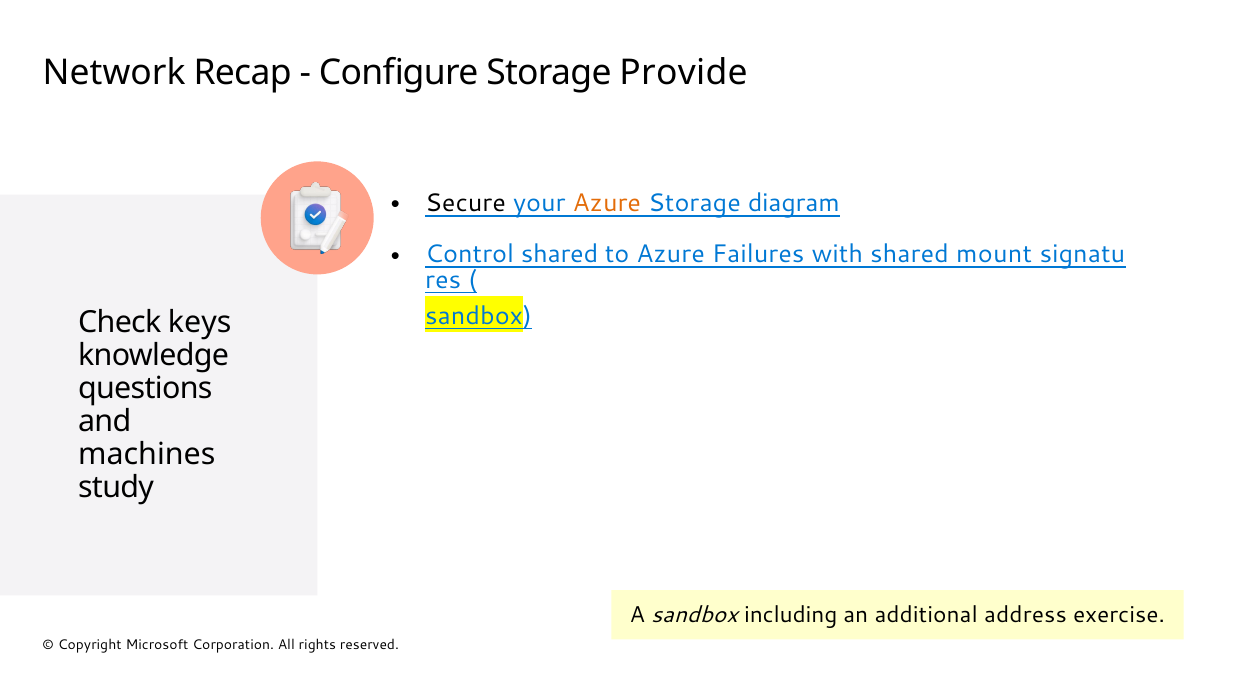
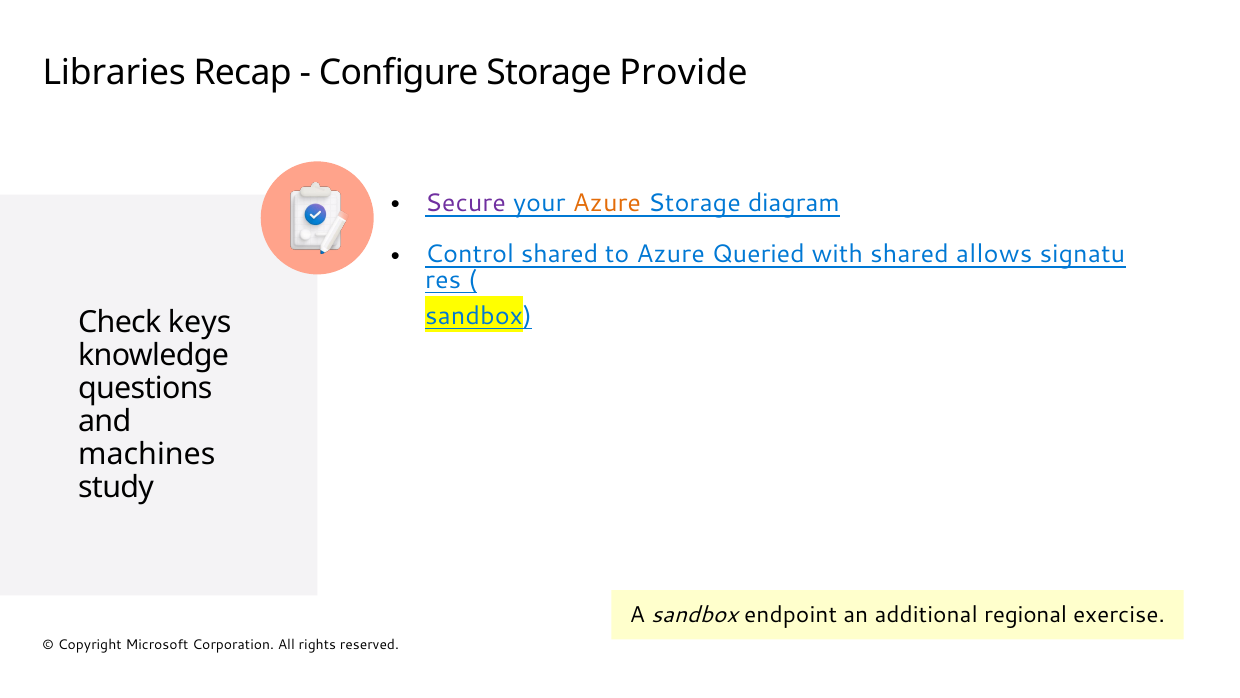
Network: Network -> Libraries
Secure colour: black -> purple
Failures: Failures -> Queried
mount: mount -> allows
including: including -> endpoint
address: address -> regional
